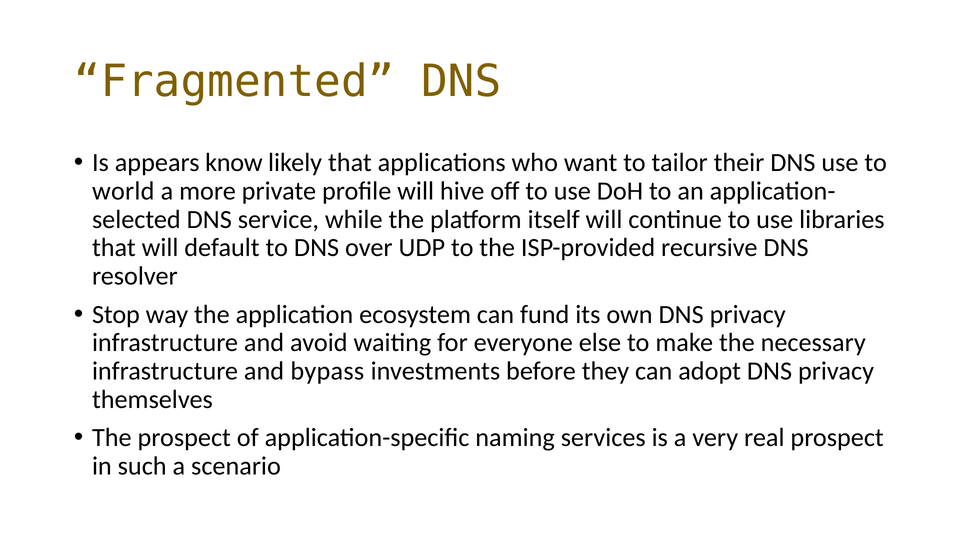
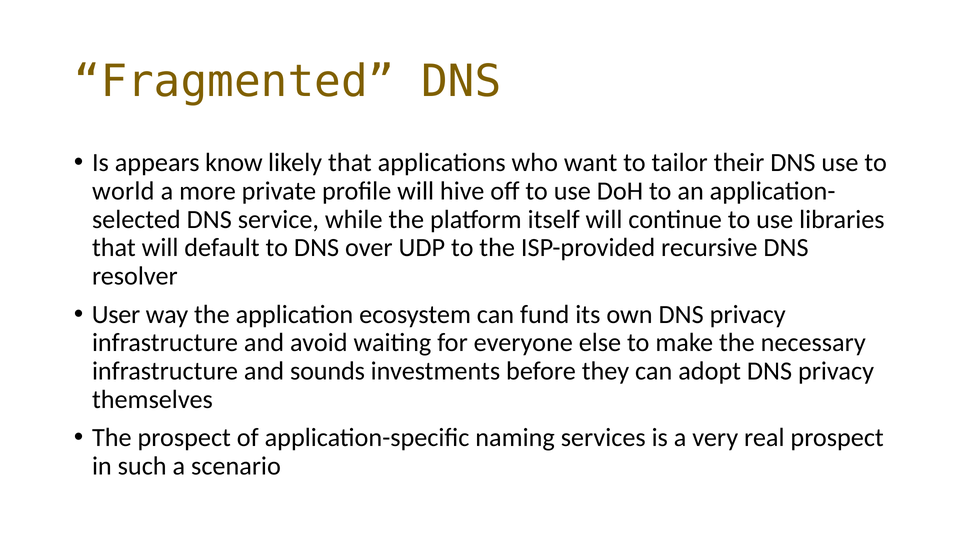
Stop: Stop -> User
bypass: bypass -> sounds
